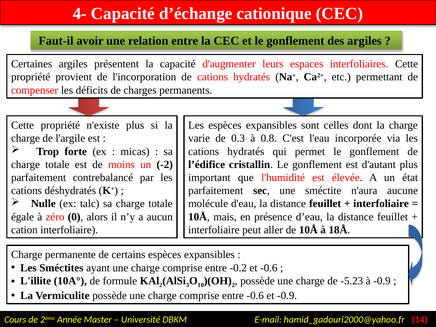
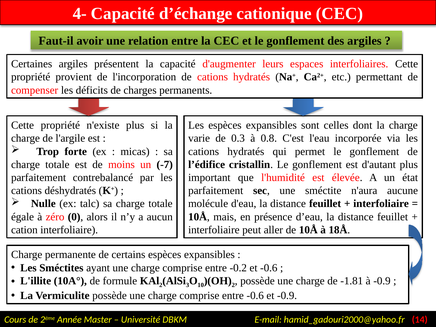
-2: -2 -> -7
-5.23: -5.23 -> -1.81
